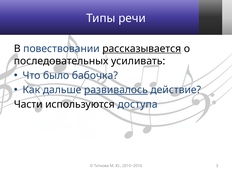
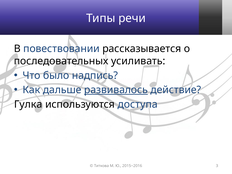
рассказывается underline: present -> none
бабочка: бабочка -> надпись
Части: Части -> Гулка
